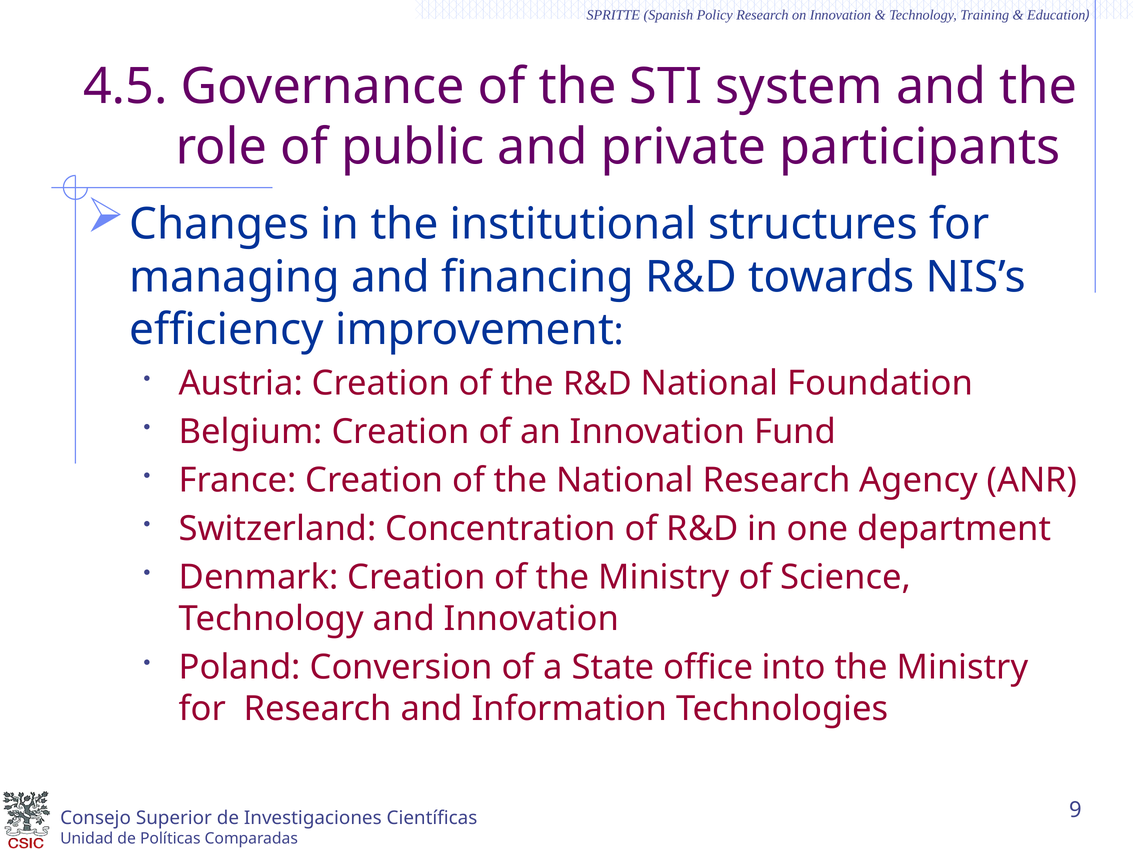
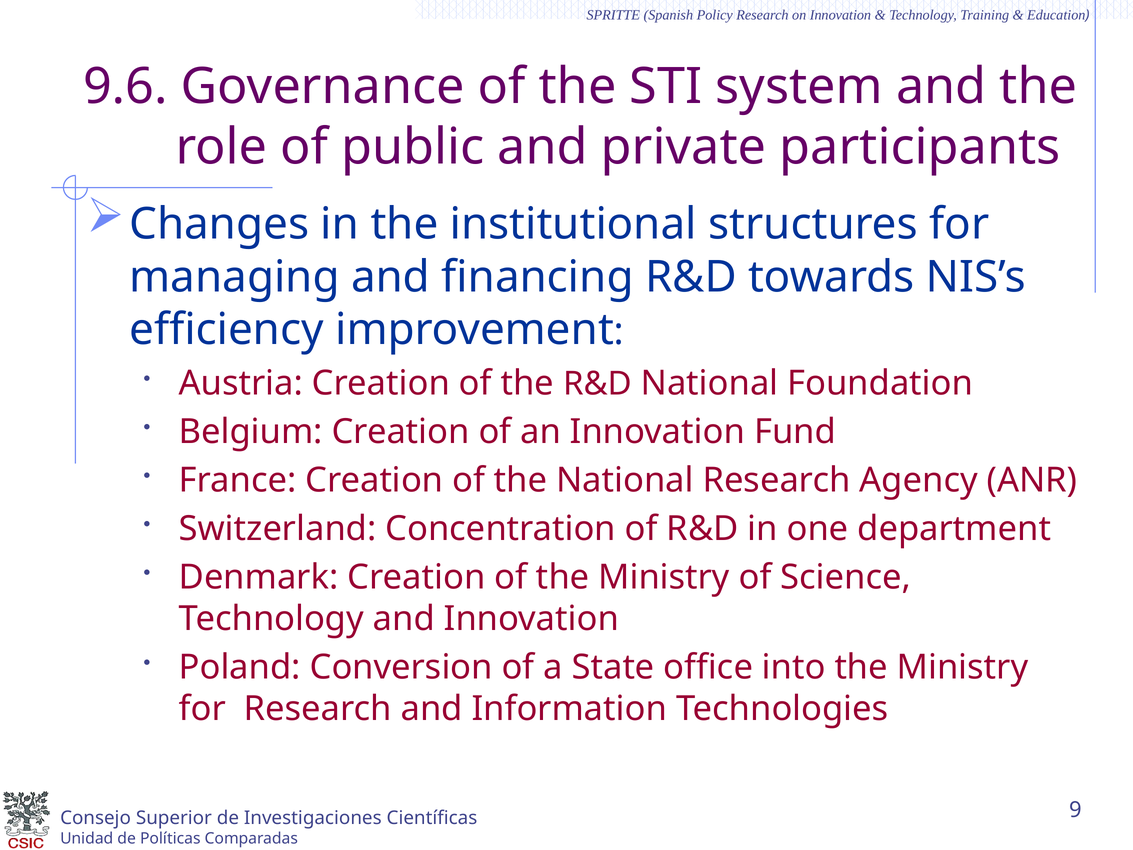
4.5: 4.5 -> 9.6
